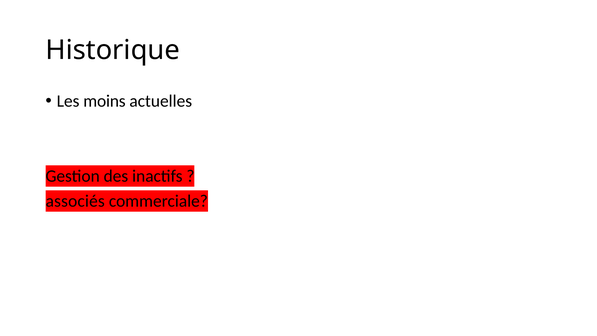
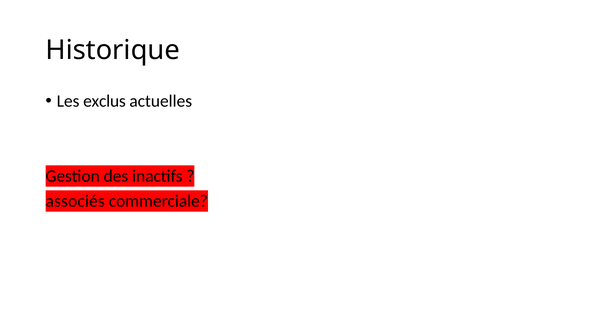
moins: moins -> exclus
